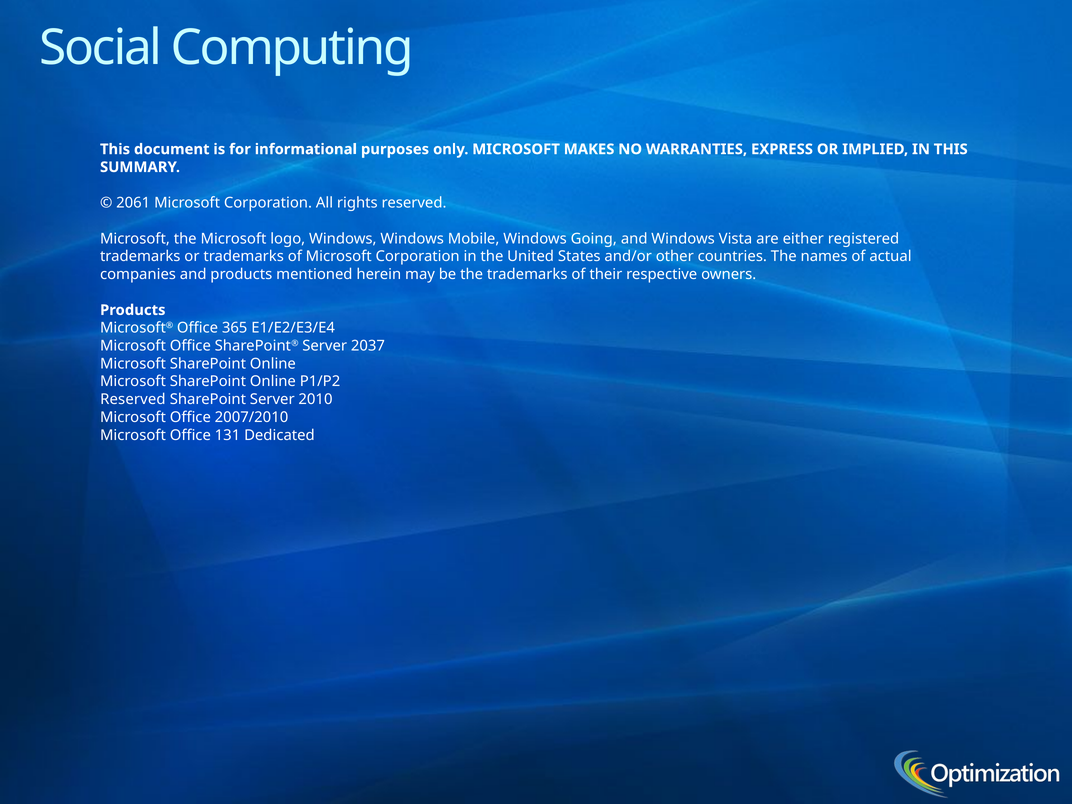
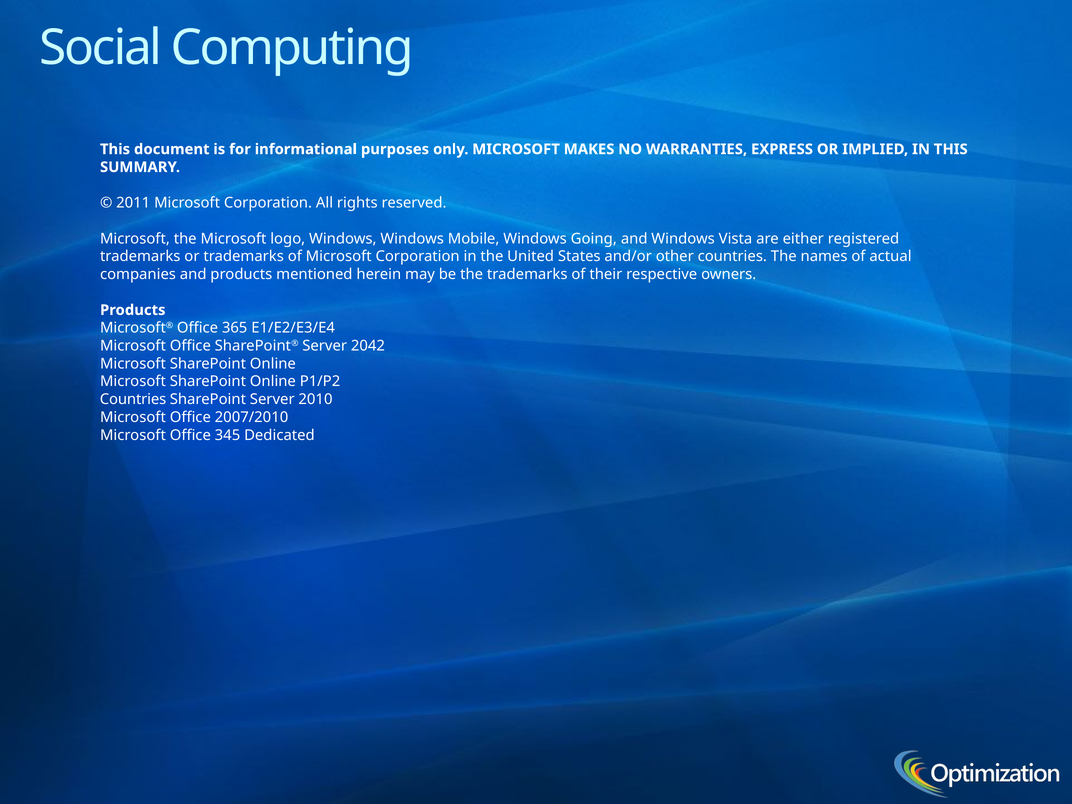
2061: 2061 -> 2011
2037: 2037 -> 2042
Reserved at (133, 399): Reserved -> Countries
131: 131 -> 345
